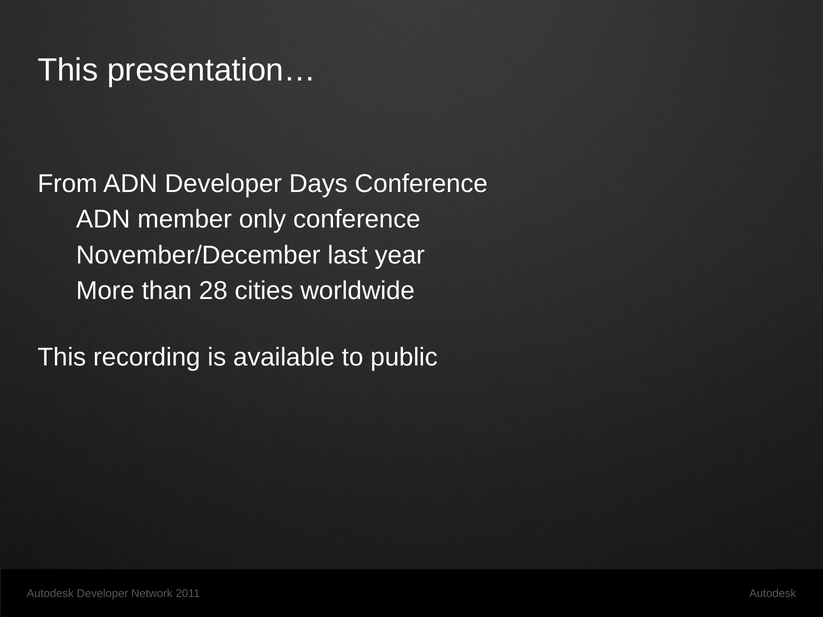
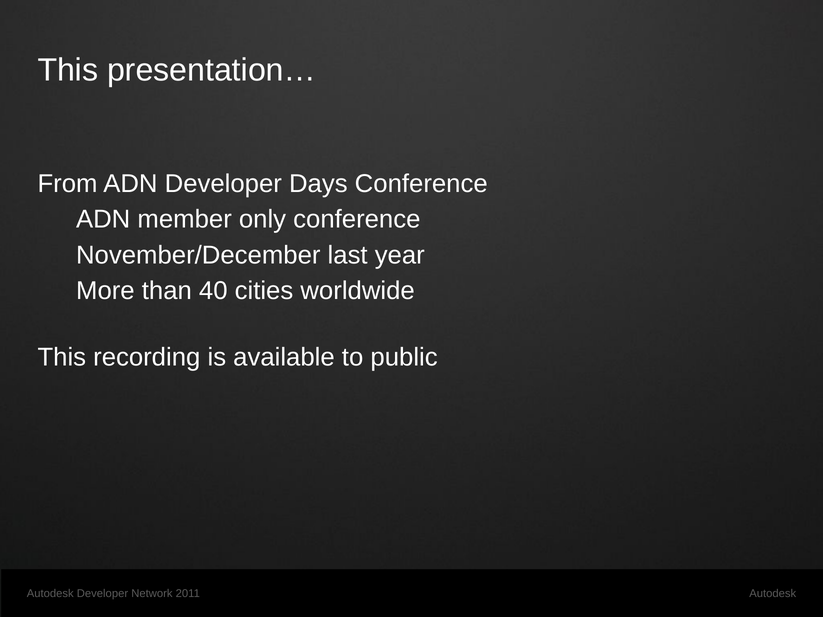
28: 28 -> 40
